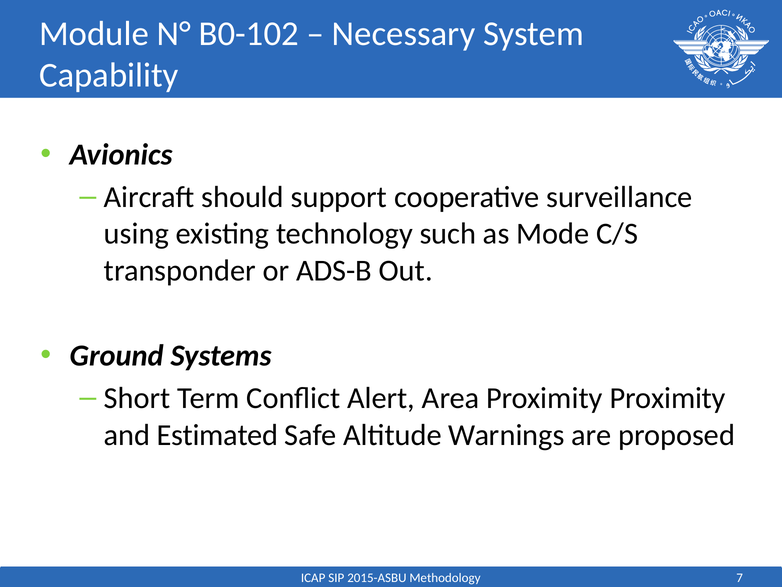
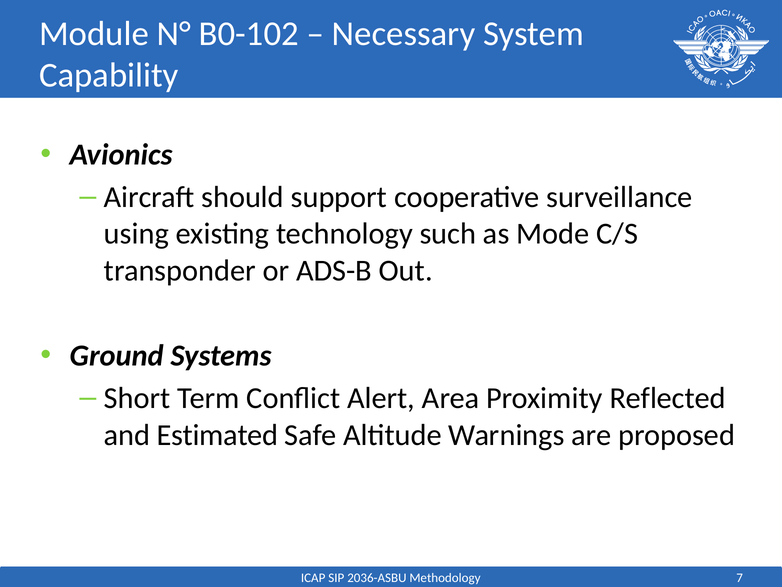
Proximity Proximity: Proximity -> Reflected
2015-ASBU: 2015-ASBU -> 2036-ASBU
